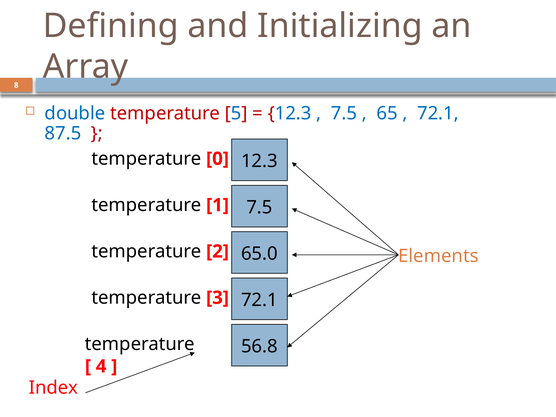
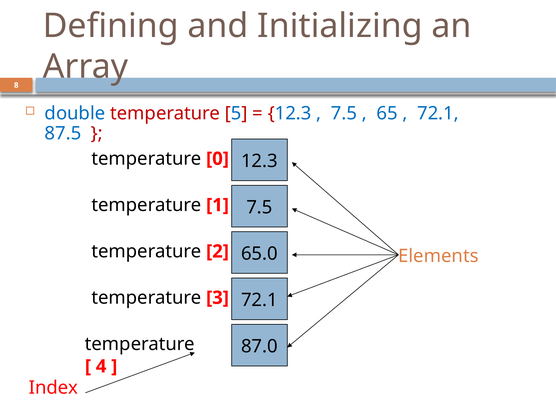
56.8: 56.8 -> 87.0
